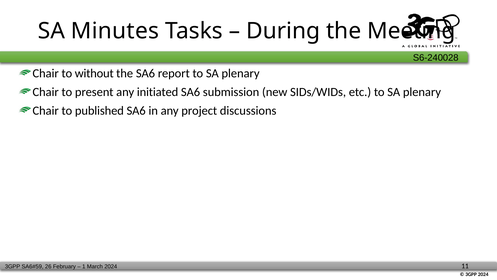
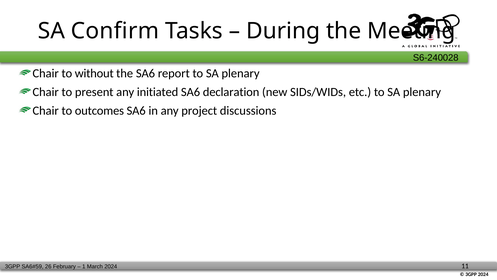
Minutes: Minutes -> Confirm
submission: submission -> declaration
published: published -> outcomes
